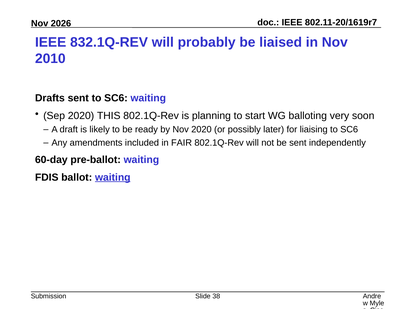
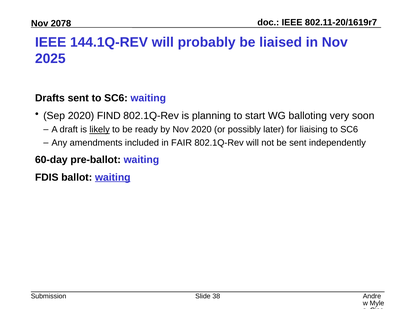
2026: 2026 -> 2078
832.1Q-REV: 832.1Q-REV -> 144.1Q-REV
2010: 2010 -> 2025
THIS: THIS -> FIND
likely underline: none -> present
